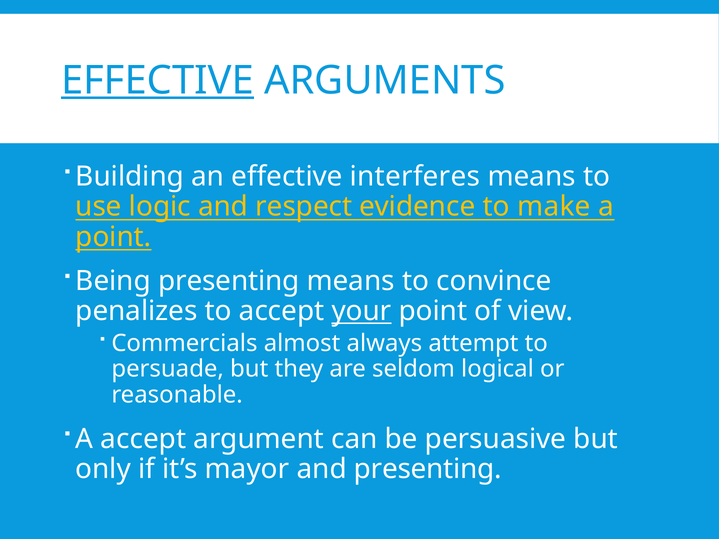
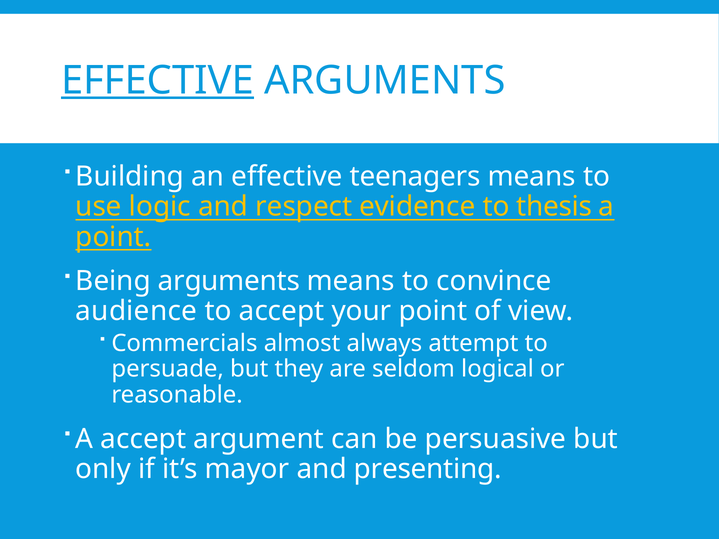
interferes: interferes -> teenagers
make: make -> thesis
Being presenting: presenting -> arguments
penalizes: penalizes -> audience
your underline: present -> none
